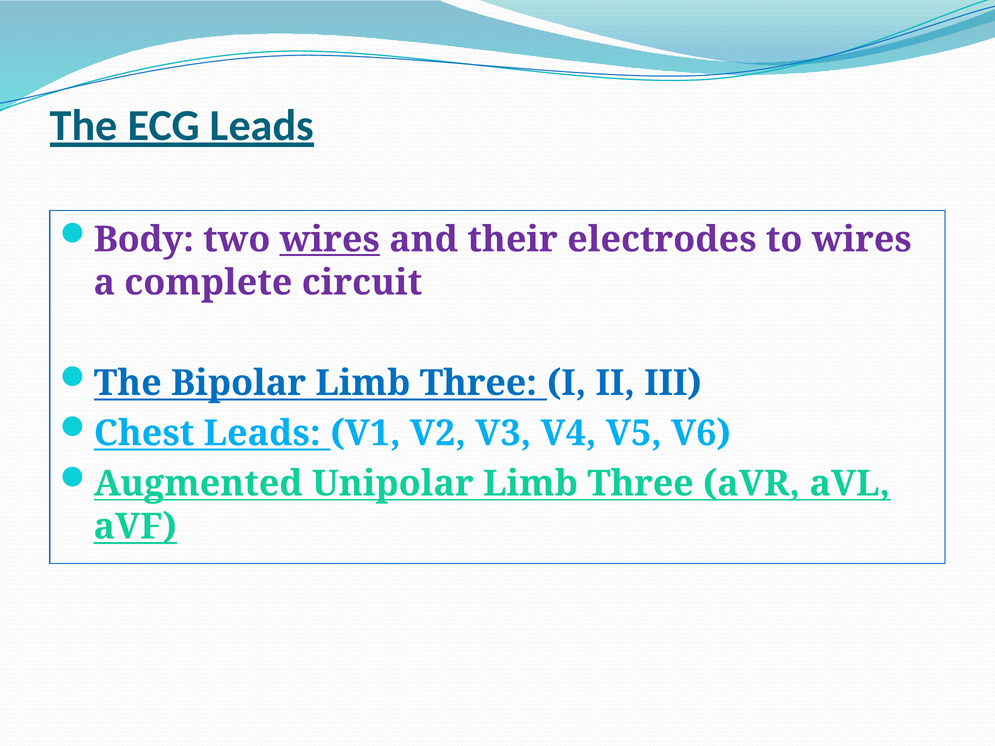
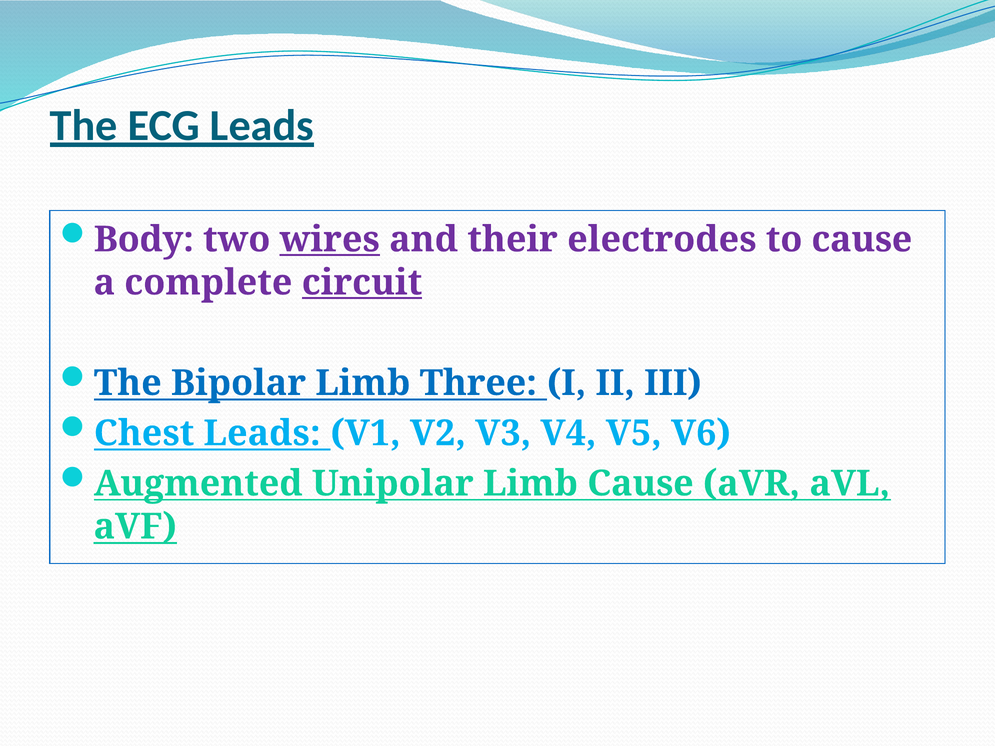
to wires: wires -> cause
circuit underline: none -> present
Unipolar Limb Three: Three -> Cause
